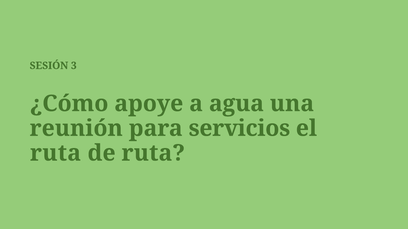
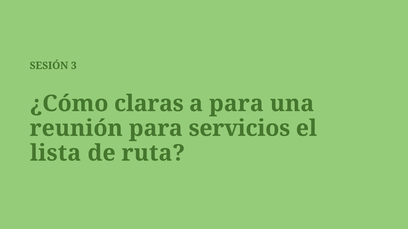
apoye: apoye -> claras
a agua: agua -> para
ruta at (56, 153): ruta -> lista
